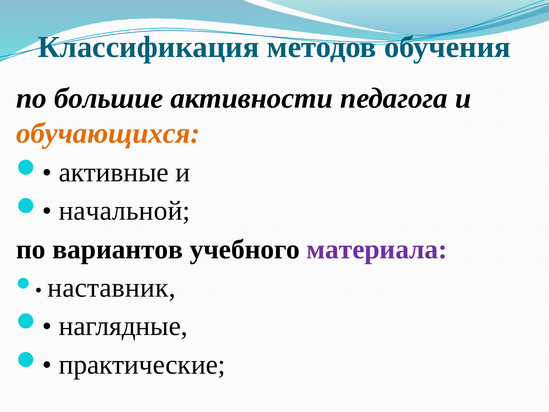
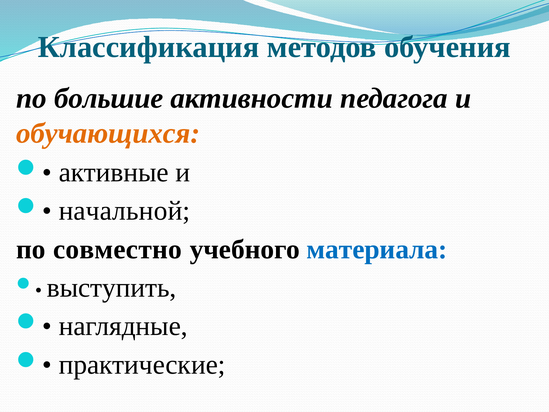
вариантов: вариантов -> совместно
материала colour: purple -> blue
наставник: наставник -> выступить
